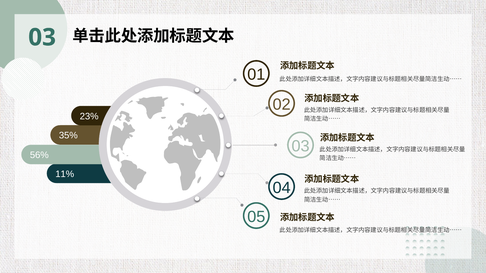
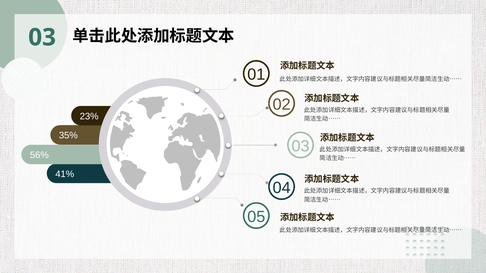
11%: 11% -> 41%
